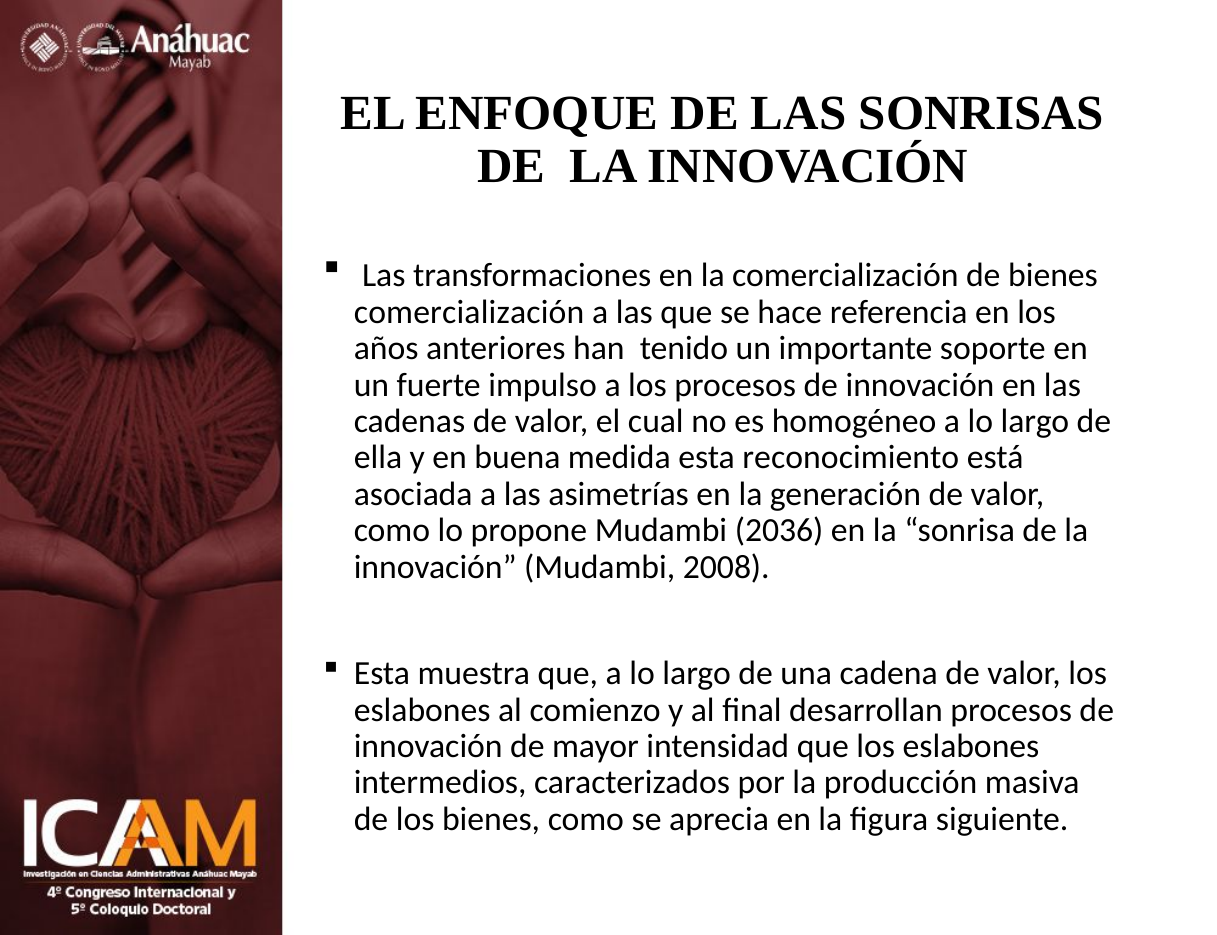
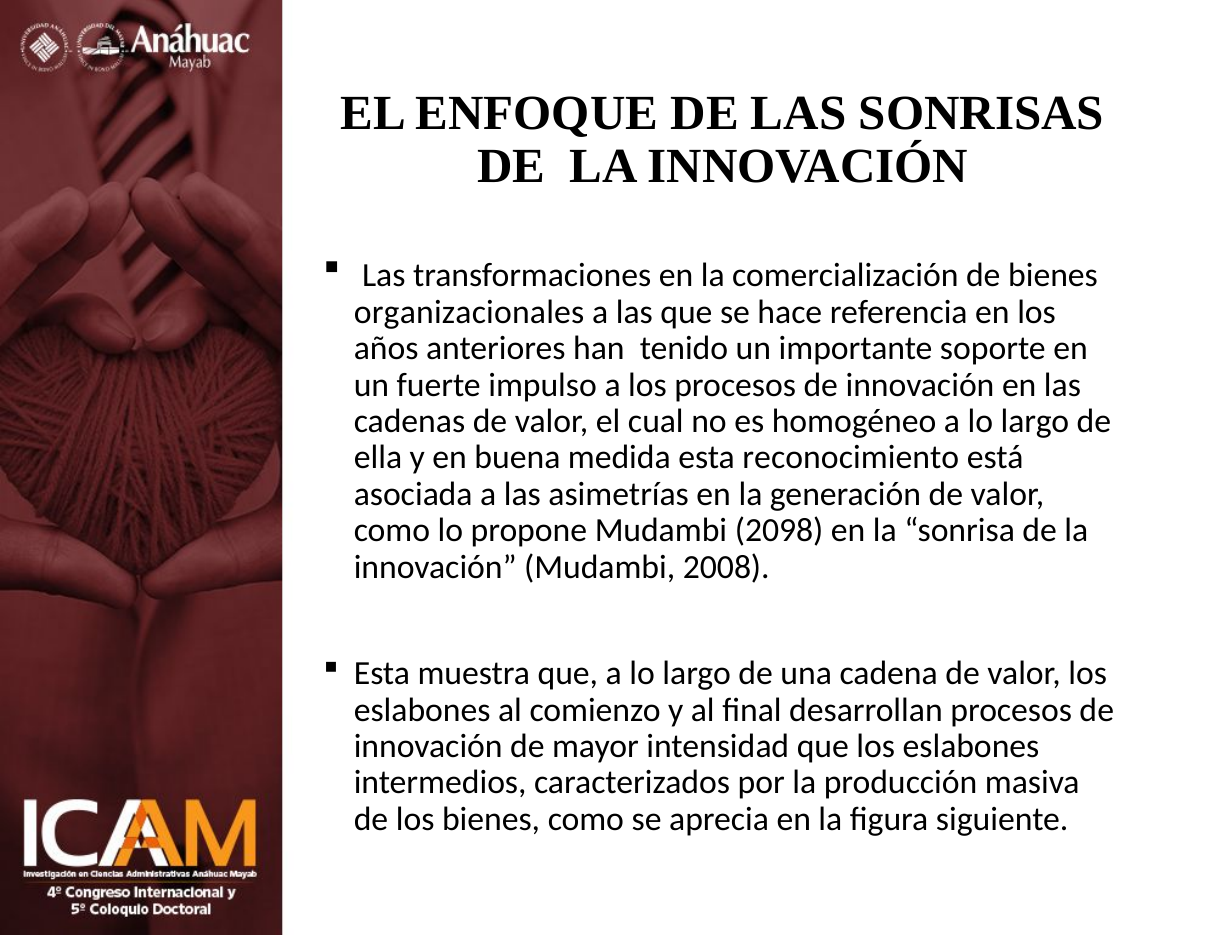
comercialización at (469, 312): comercialización -> organizacionales
2036: 2036 -> 2098
